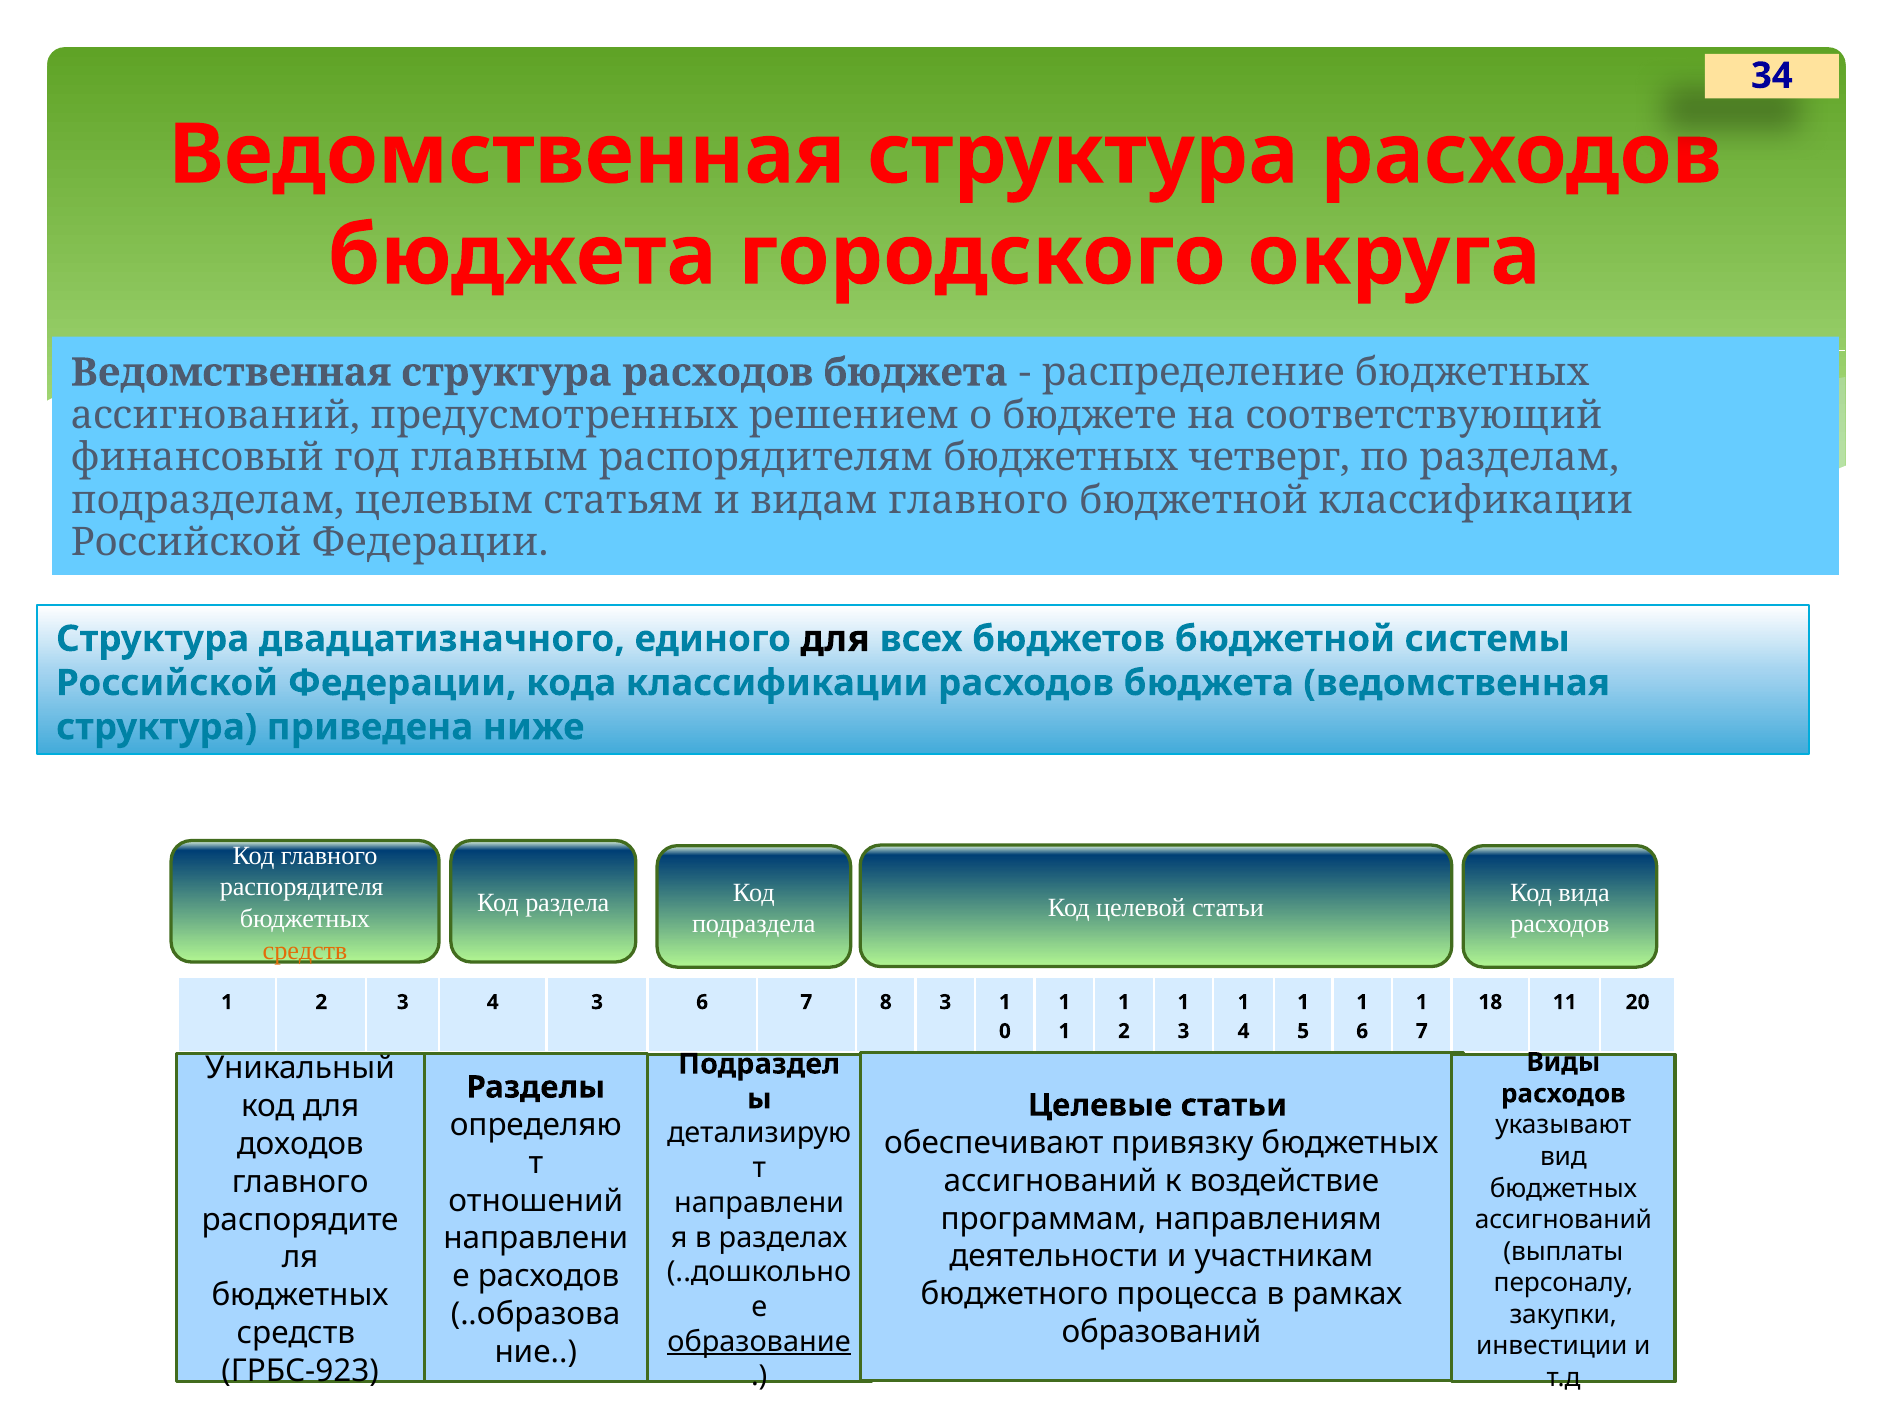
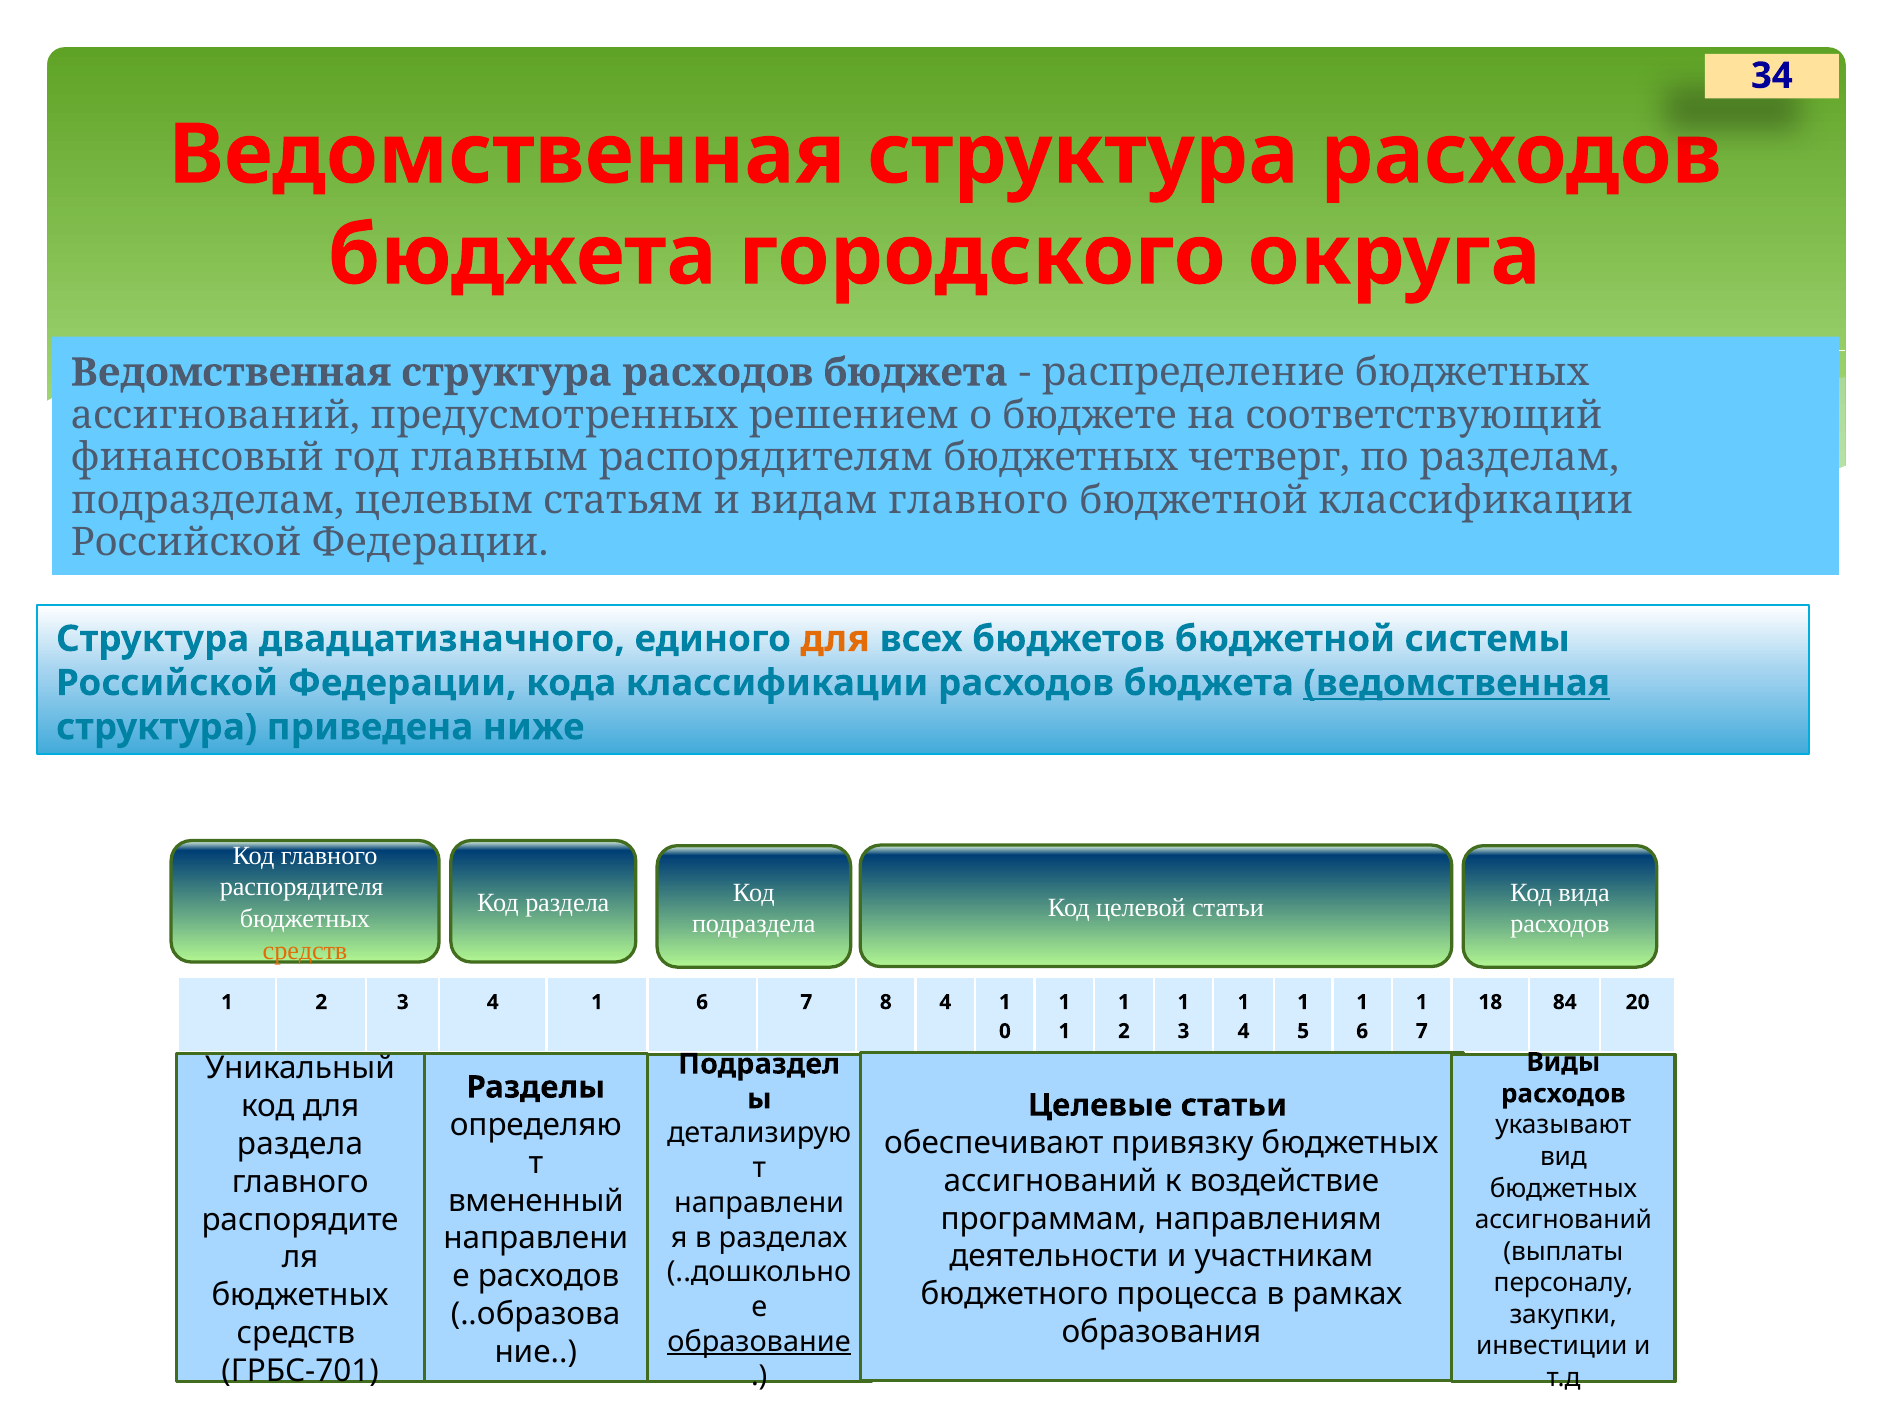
для at (835, 639) colour: black -> orange
ведомственная at (1457, 683) underline: none -> present
3 4 3: 3 -> 1
8 3: 3 -> 4
11: 11 -> 84
доходов at (300, 1144): доходов -> раздела
отношений: отношений -> вмененный
образований: образований -> образования
ГРБС-923: ГРБС-923 -> ГРБС-701
